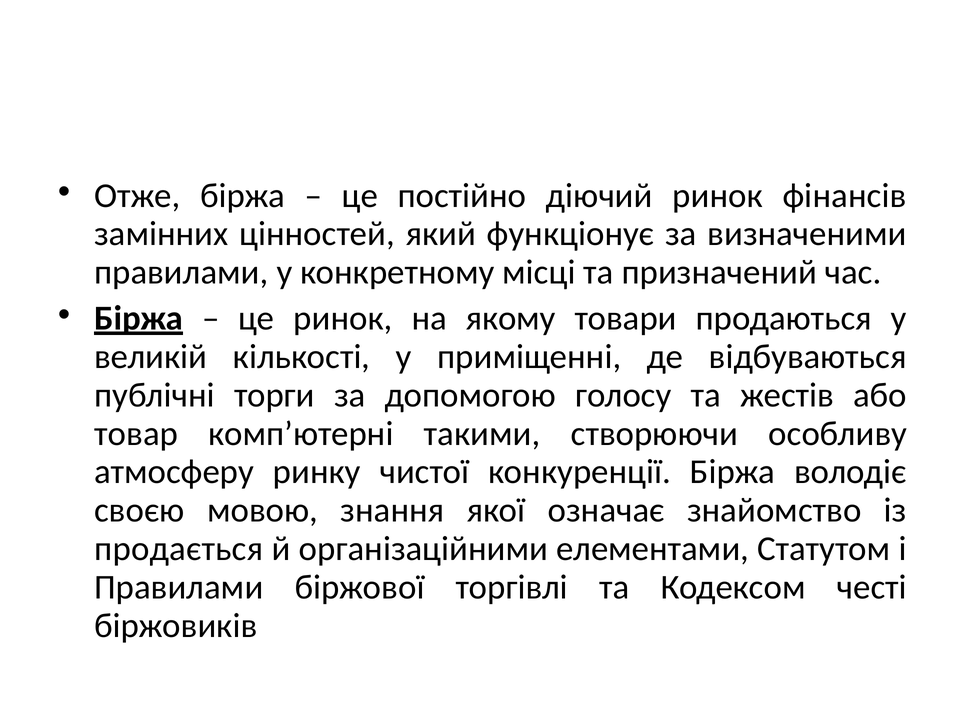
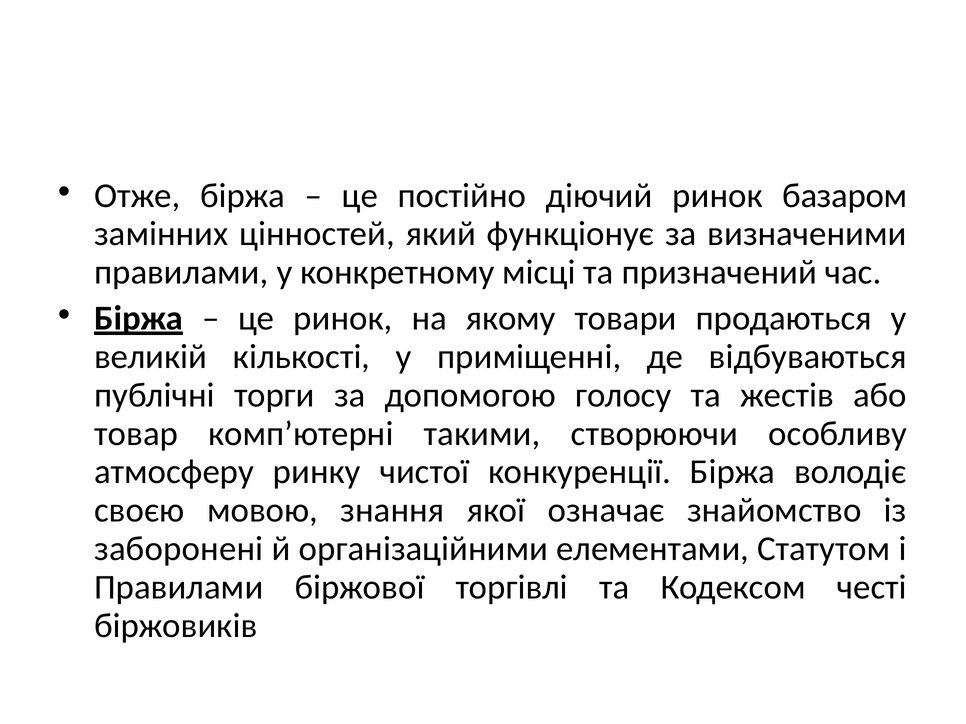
фінансів: фінансів -> базаром
продається: продається -> заборонені
